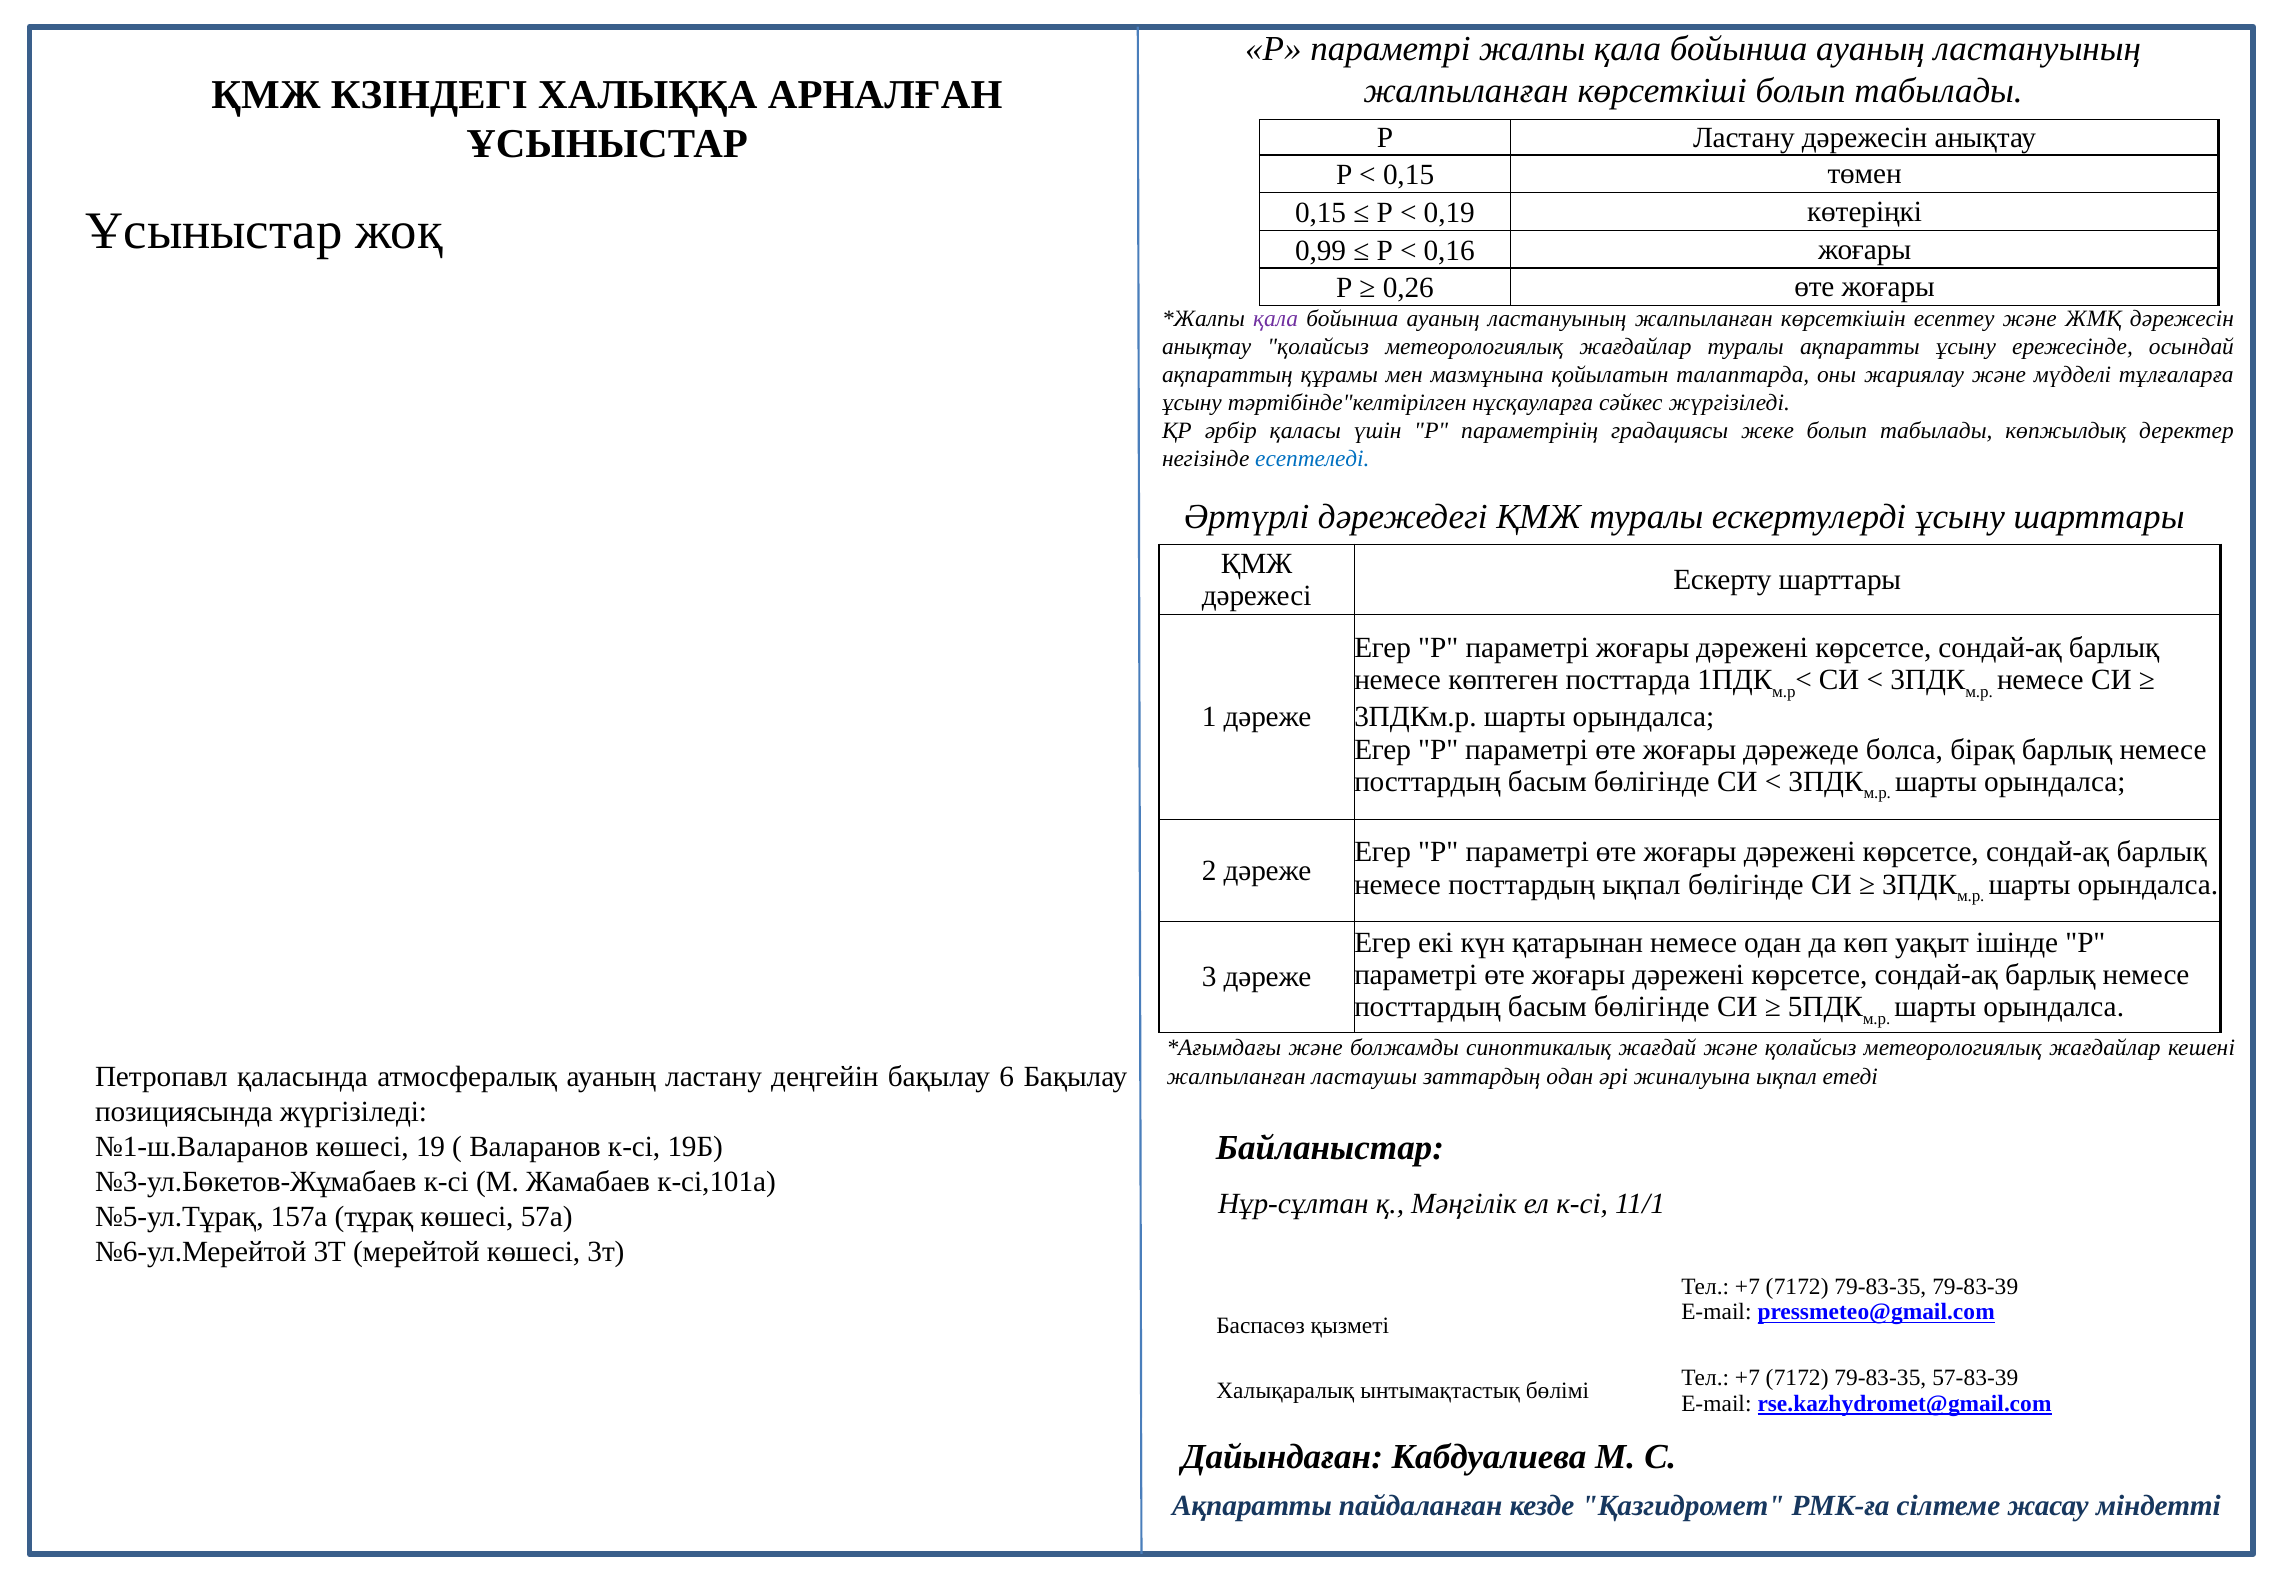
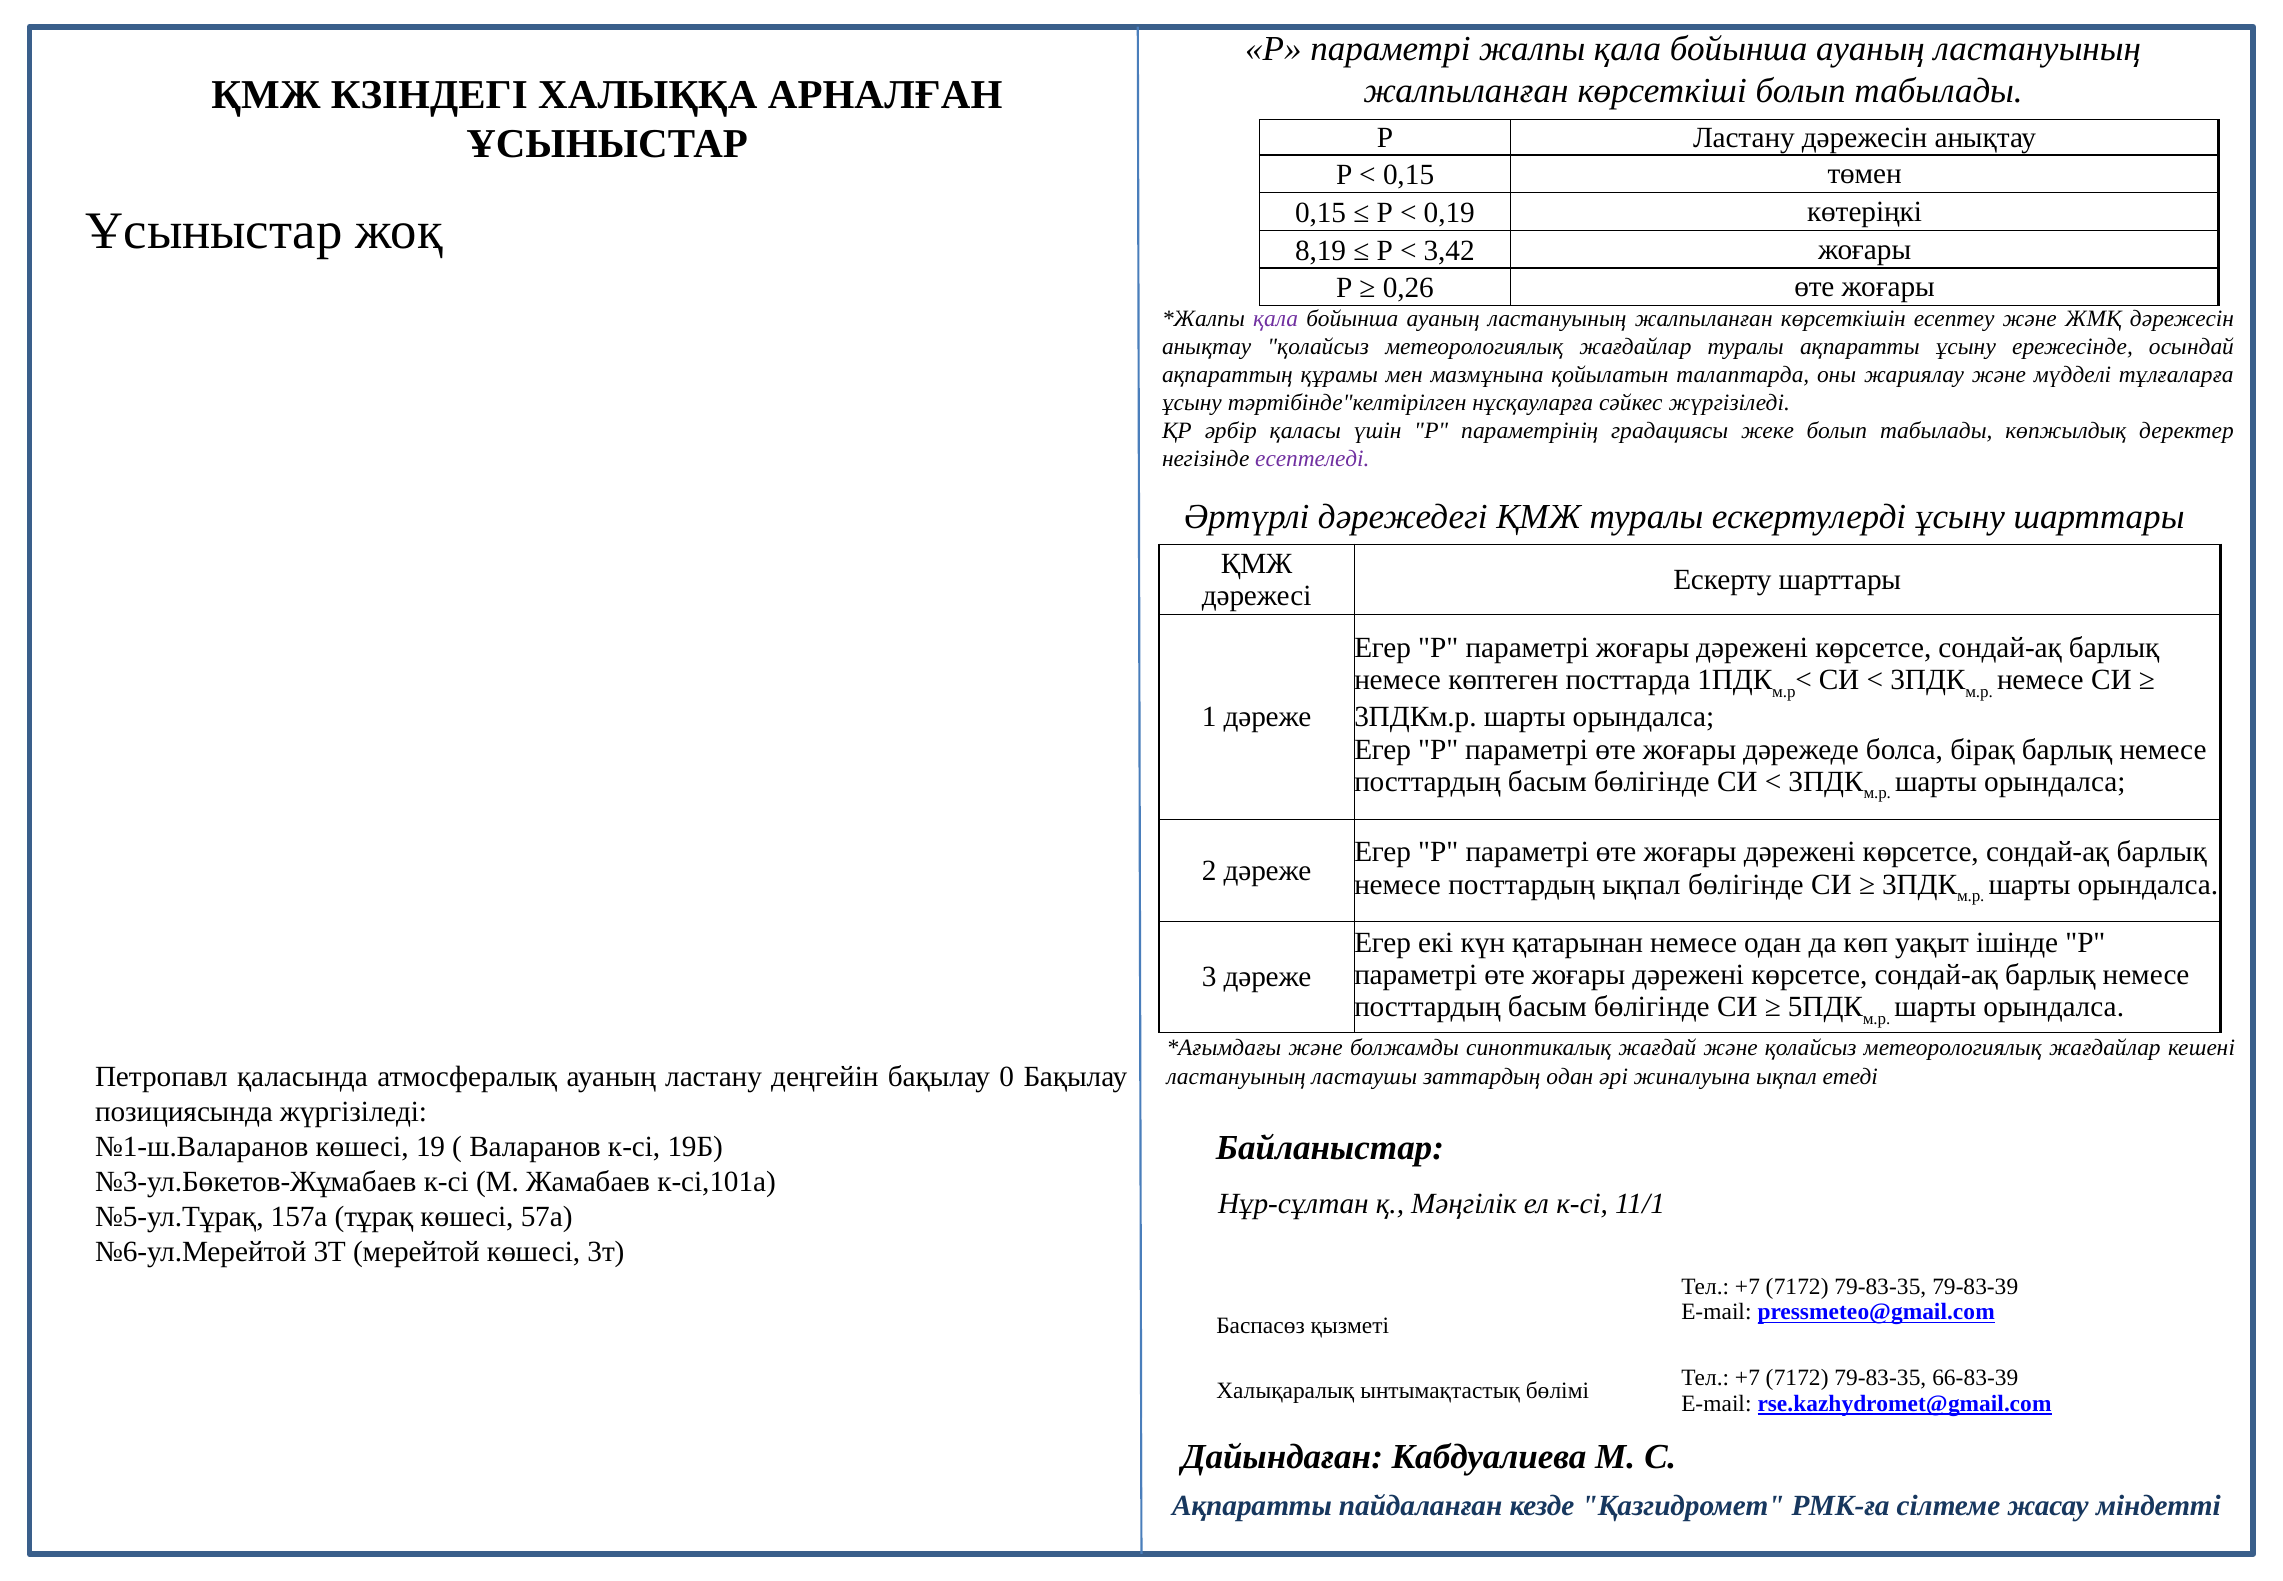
0,99: 0,99 -> 8,19
0,16: 0,16 -> 3,42
есептеледі colour: blue -> purple
6: 6 -> 0
жалпыланған at (1236, 1076): жалпыланған -> ластануының
57-83-39: 57-83-39 -> 66-83-39
